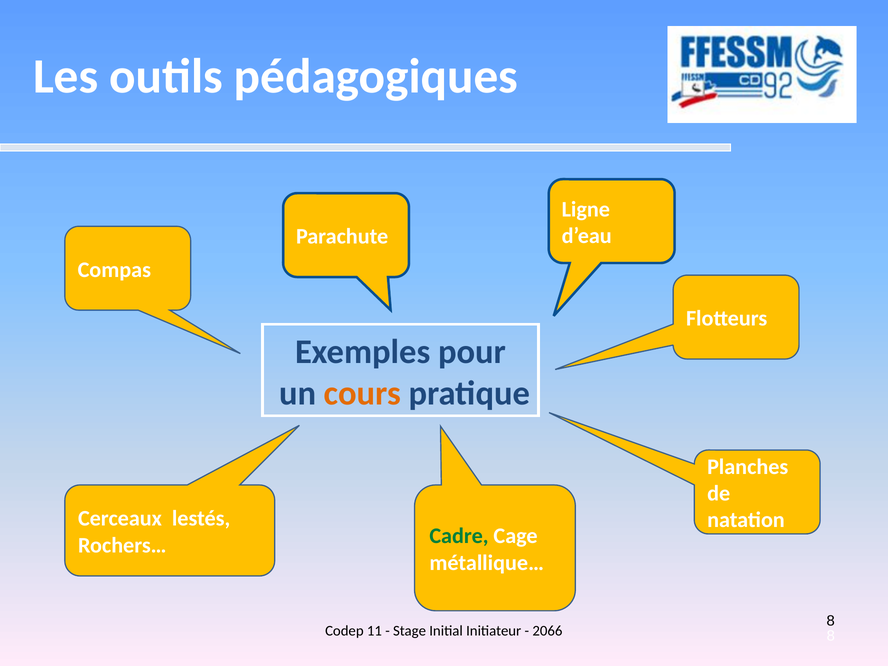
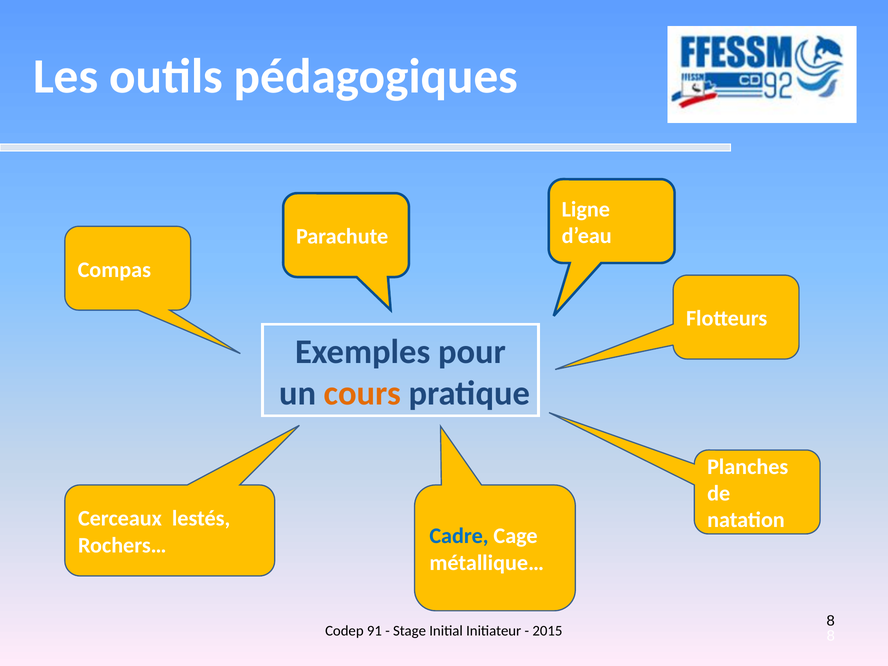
Cadre colour: green -> blue
11: 11 -> 91
2066: 2066 -> 2015
